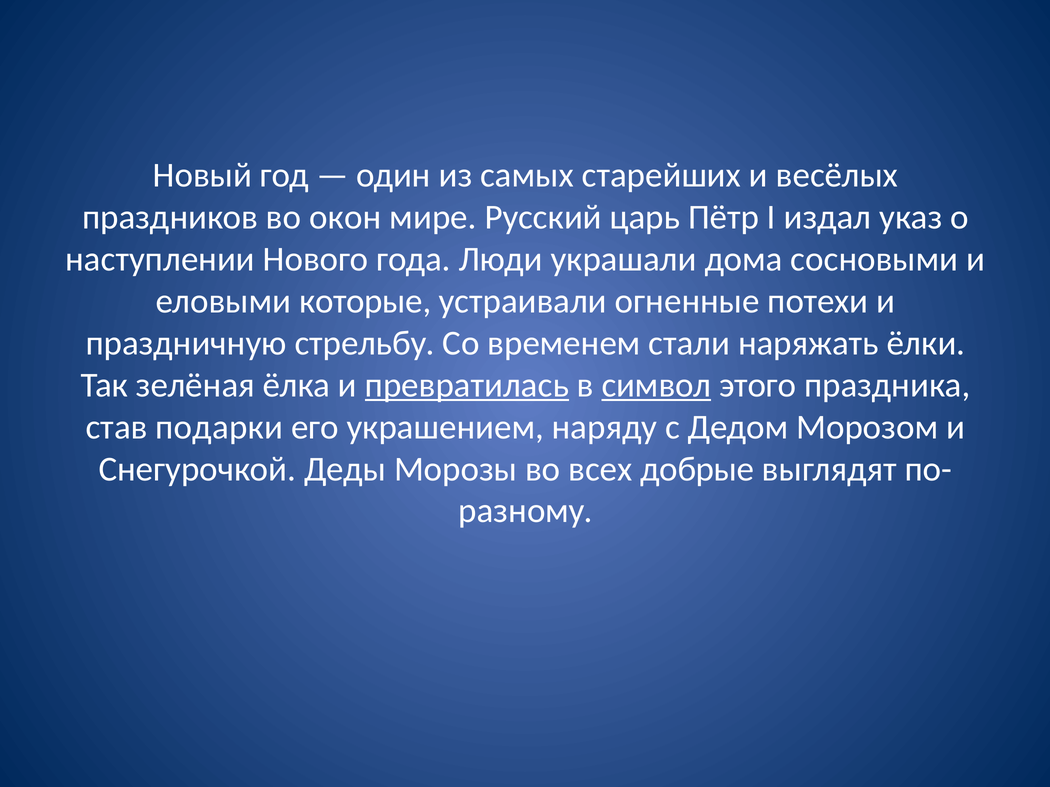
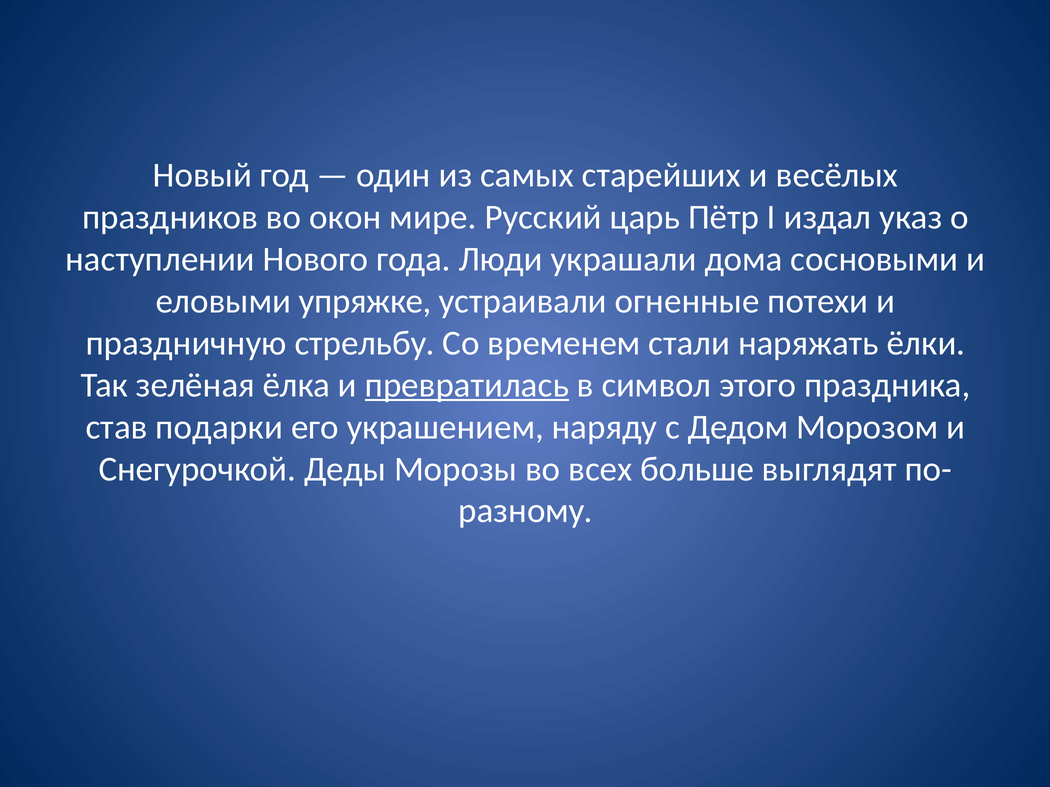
которые: которые -> упряжке
символ underline: present -> none
добрые: добрые -> больше
